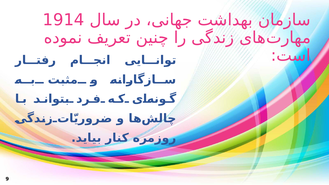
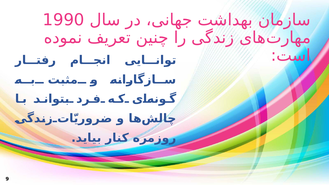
1914: 1914 -> 1990
